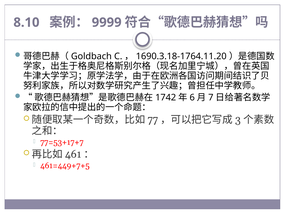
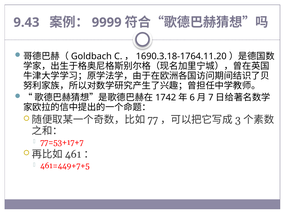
8.10: 8.10 -> 9.43
